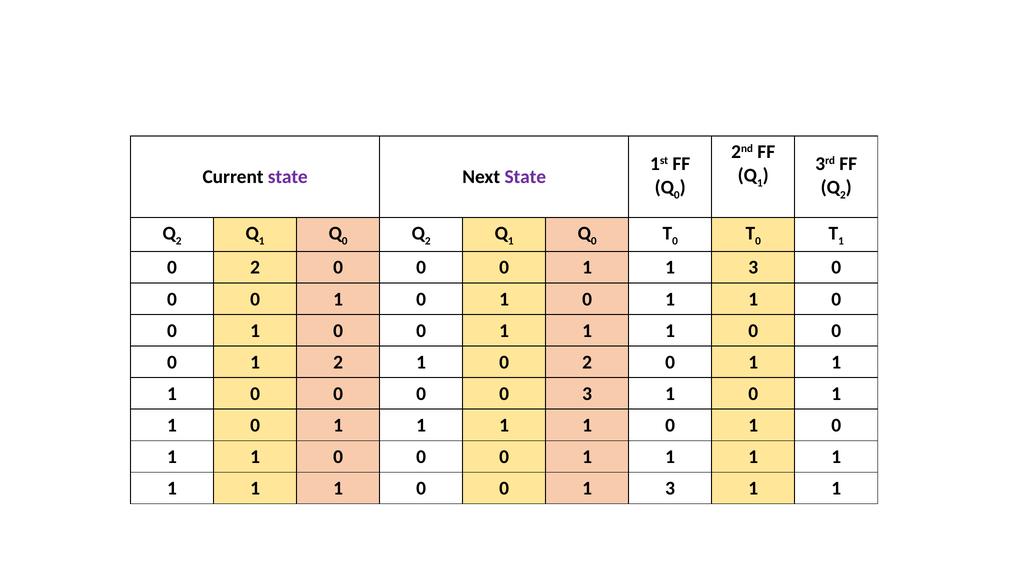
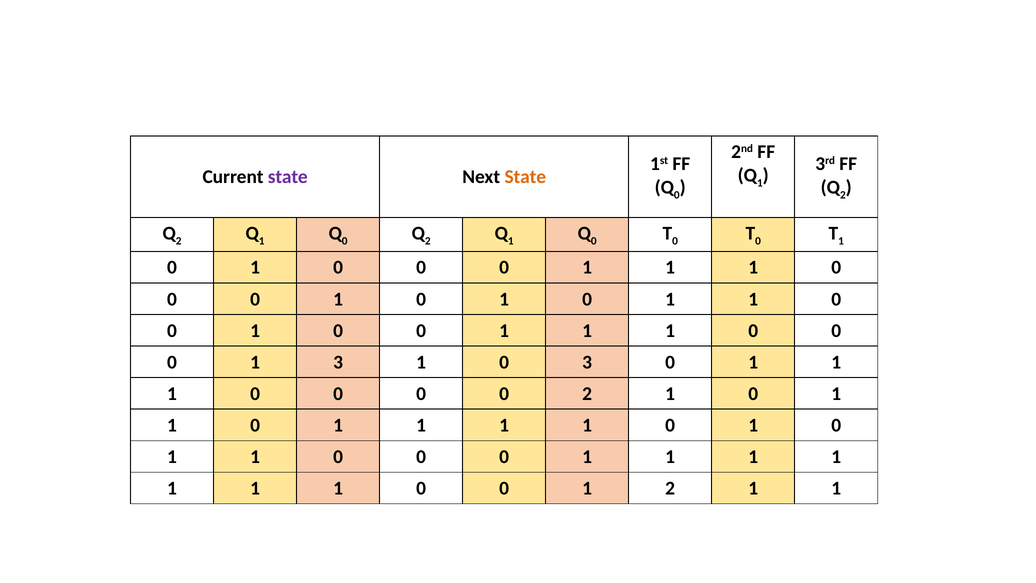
State at (525, 177) colour: purple -> orange
2 at (255, 267): 2 -> 1
3 at (753, 267): 3 -> 1
1 2: 2 -> 3
2 at (587, 362): 2 -> 3
0 3: 3 -> 2
0 1 3: 3 -> 2
